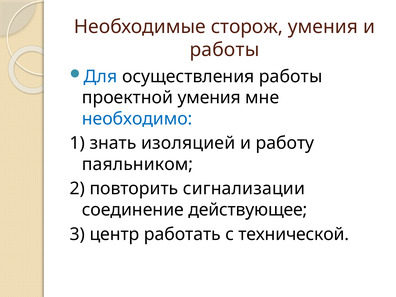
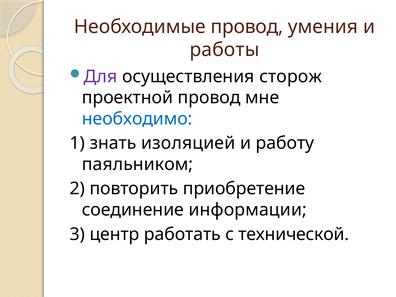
Необходимые сторож: сторож -> провод
Для colour: blue -> purple
осуществления работы: работы -> сторож
проектной умения: умения -> провод
сигнализации: сигнализации -> приобретение
действующее: действующее -> информации
